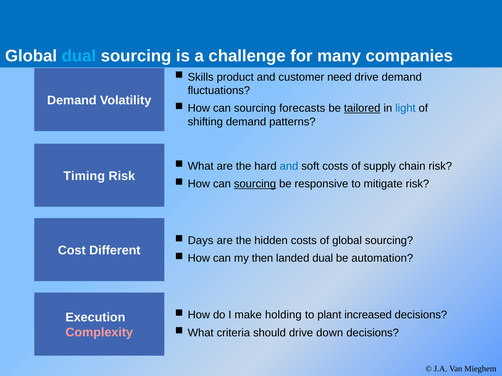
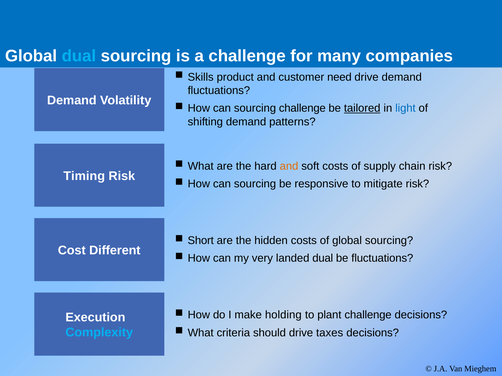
sourcing forecasts: forecasts -> challenge
and at (289, 166) colour: blue -> orange
sourcing at (255, 184) underline: present -> none
Days: Days -> Short
then: then -> very
be automation: automation -> fluctuations
plant increased: increased -> challenge
Complexity colour: pink -> light blue
down: down -> taxes
